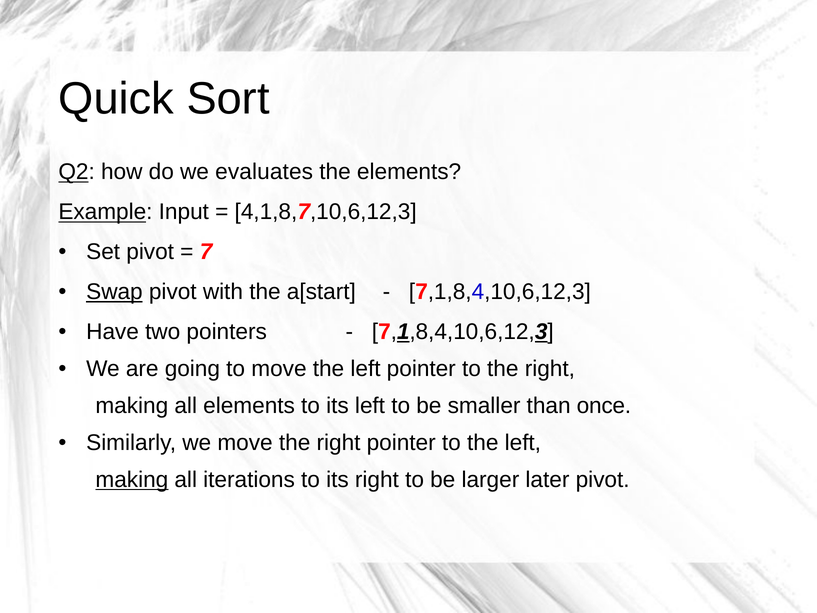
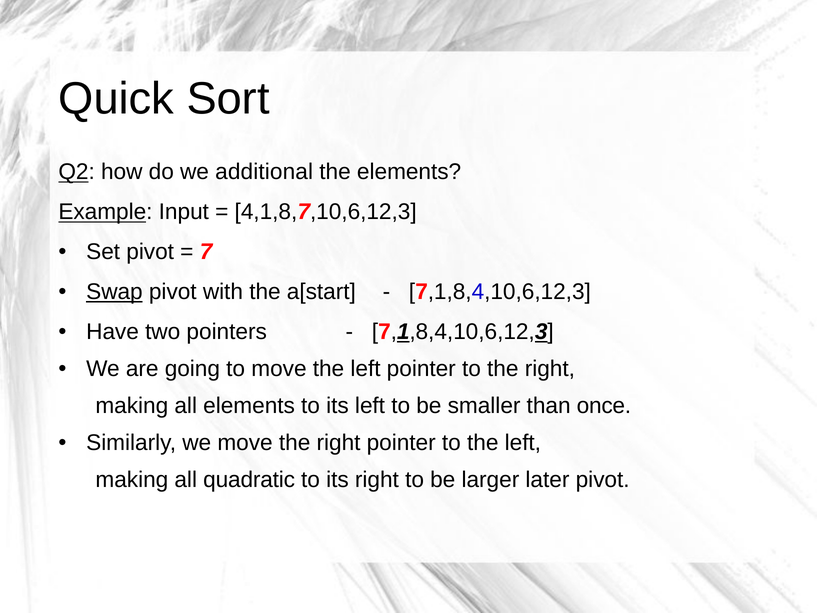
evaluates: evaluates -> additional
making at (132, 480) underline: present -> none
iterations: iterations -> quadratic
